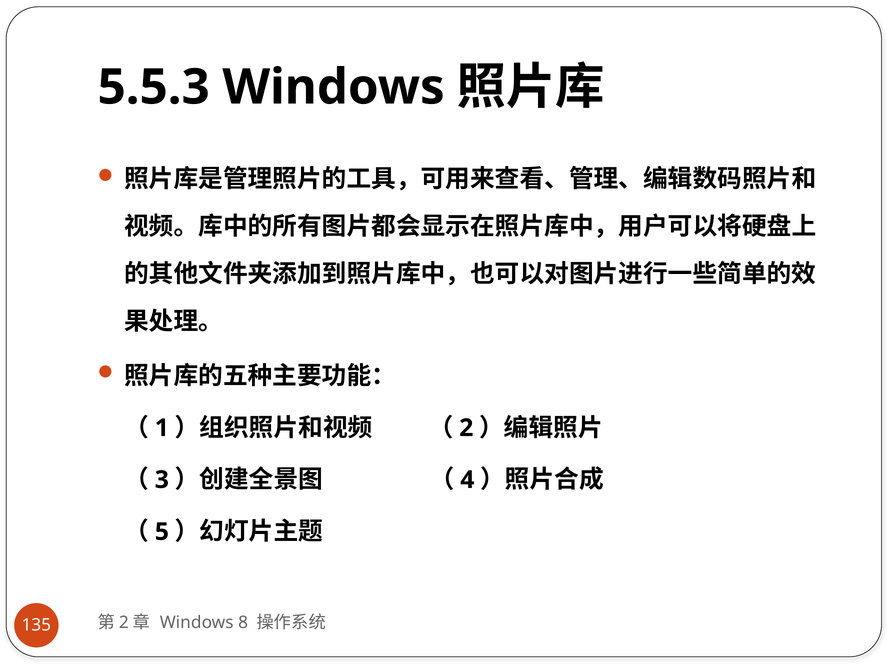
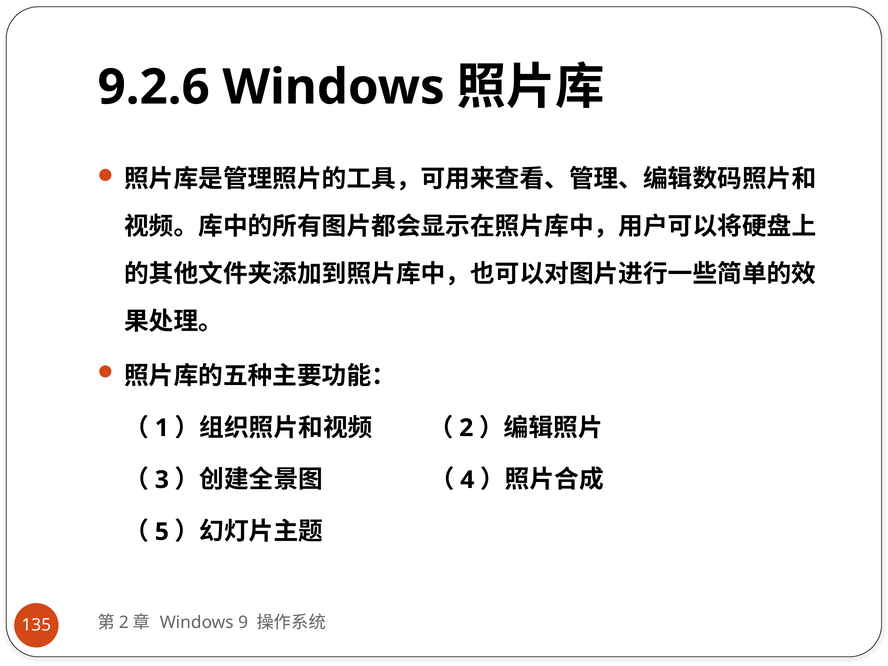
5.5.3: 5.5.3 -> 9.2.6
8: 8 -> 9
